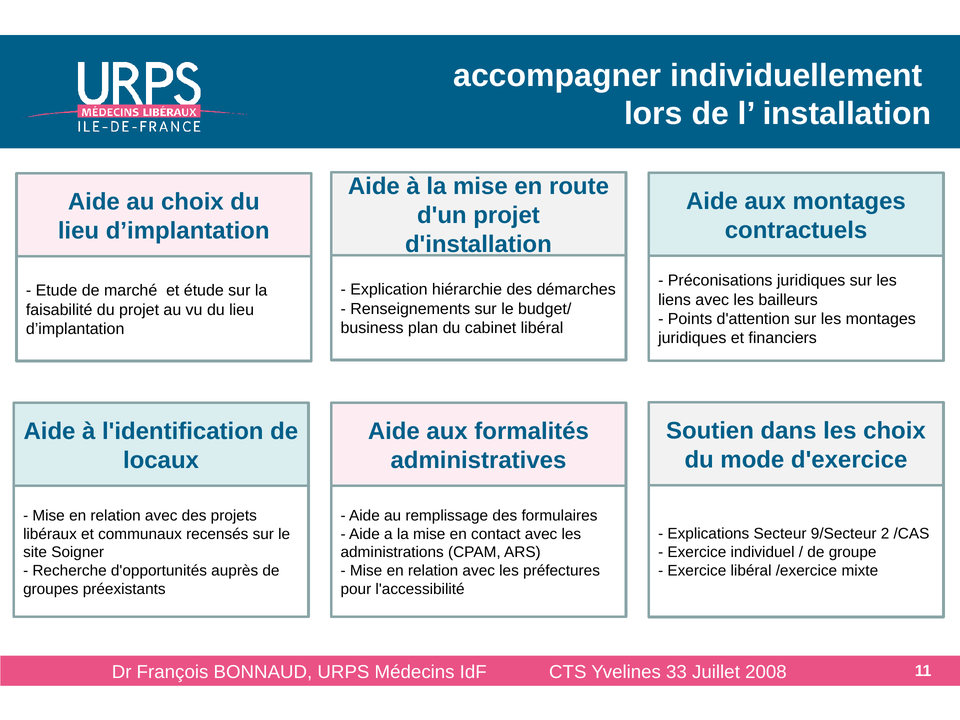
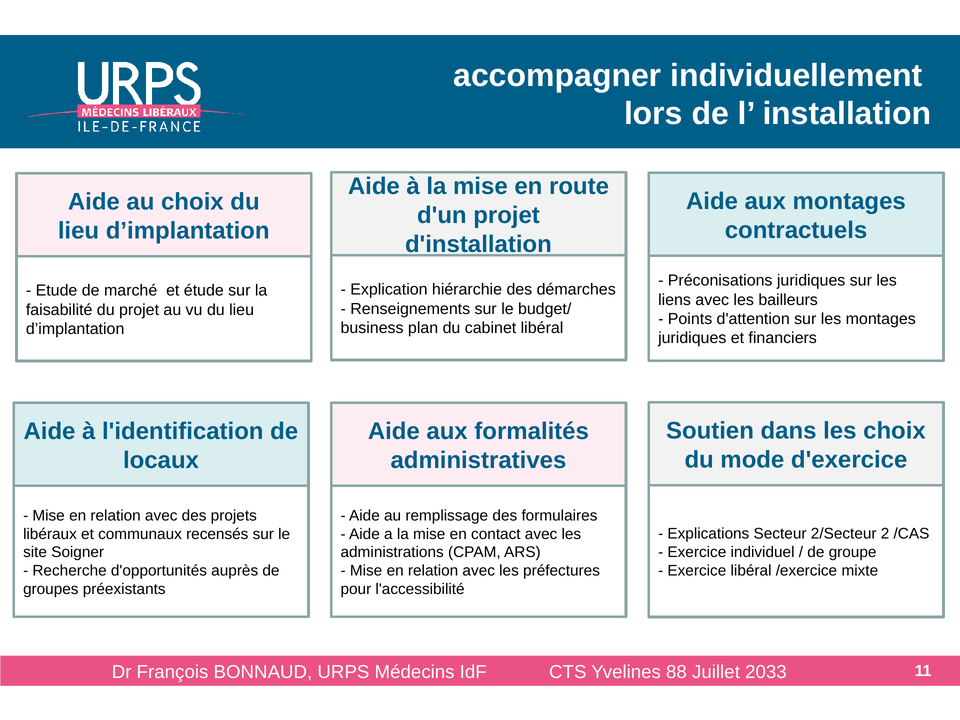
9/Secteur: 9/Secteur -> 2/Secteur
33: 33 -> 88
2008: 2008 -> 2033
